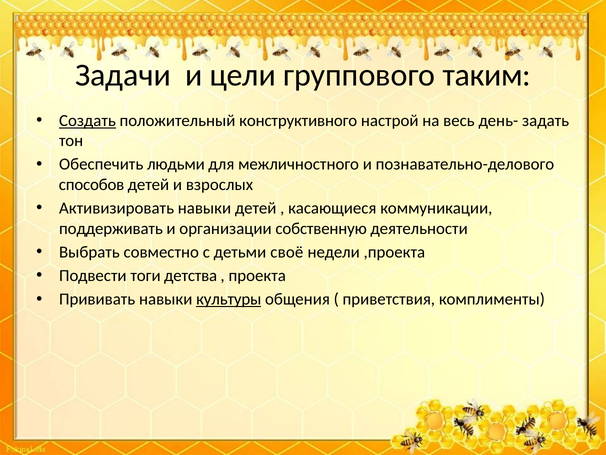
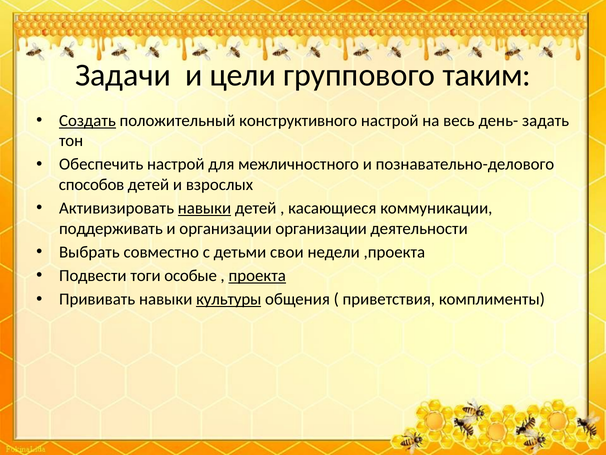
Обеспечить людьми: людьми -> настрой
навыки at (204, 208) underline: none -> present
организации собственную: собственную -> организации
своё: своё -> свои
детства: детства -> особые
проекта underline: none -> present
